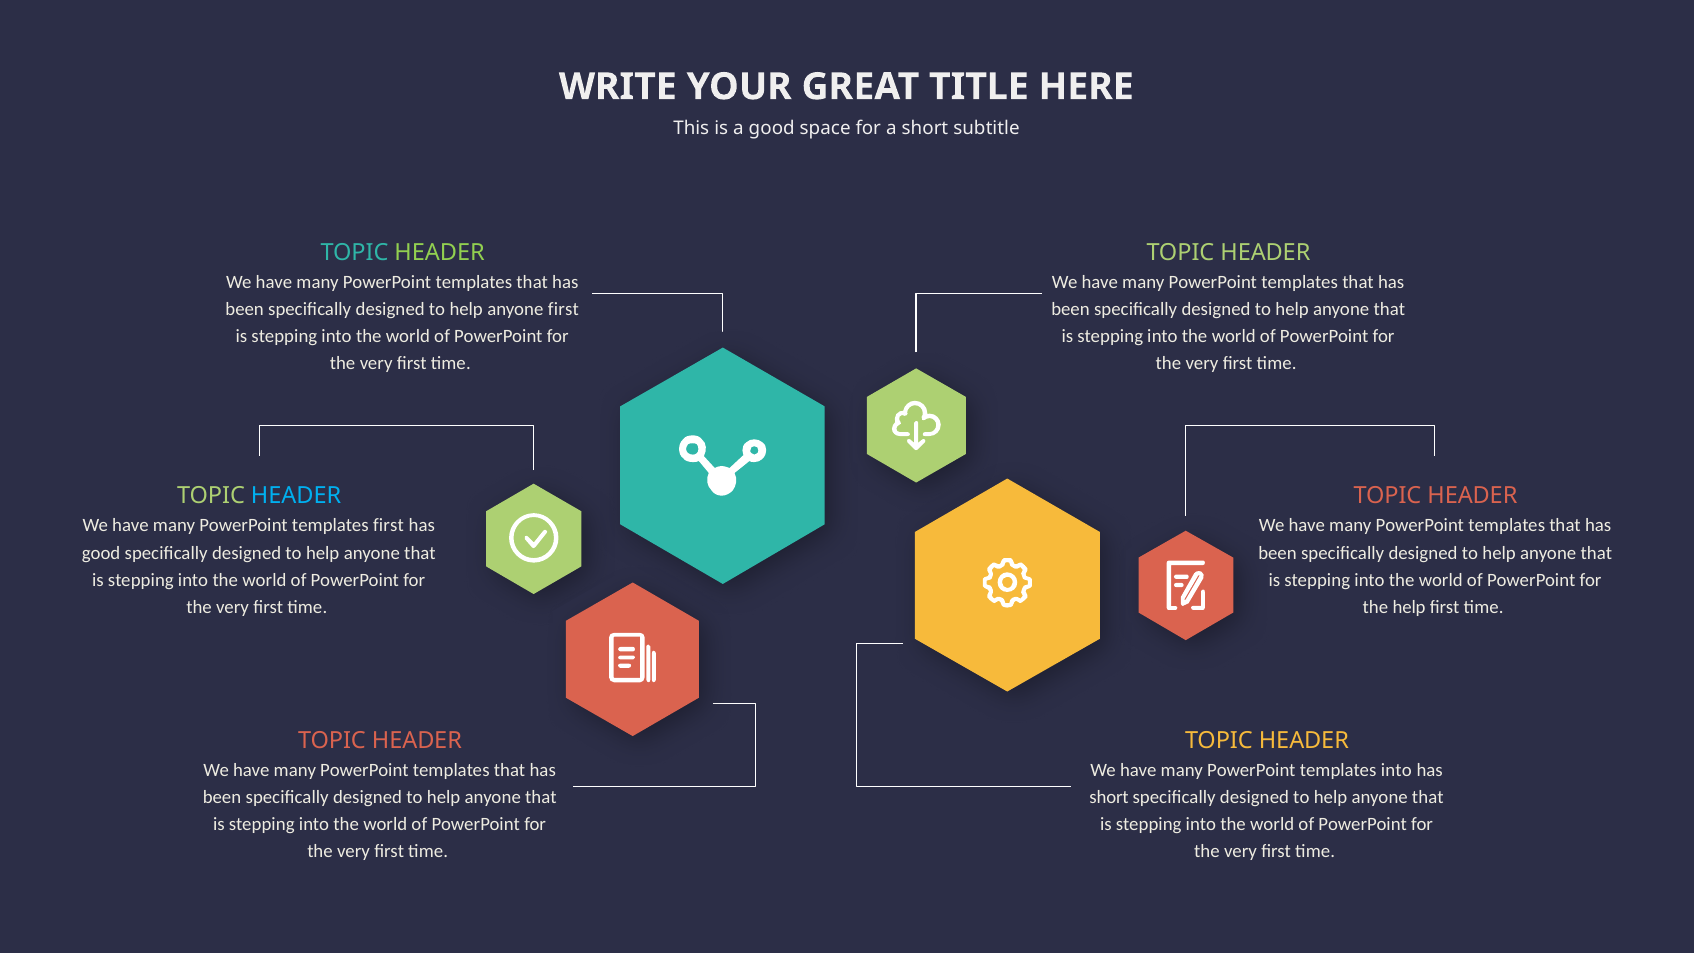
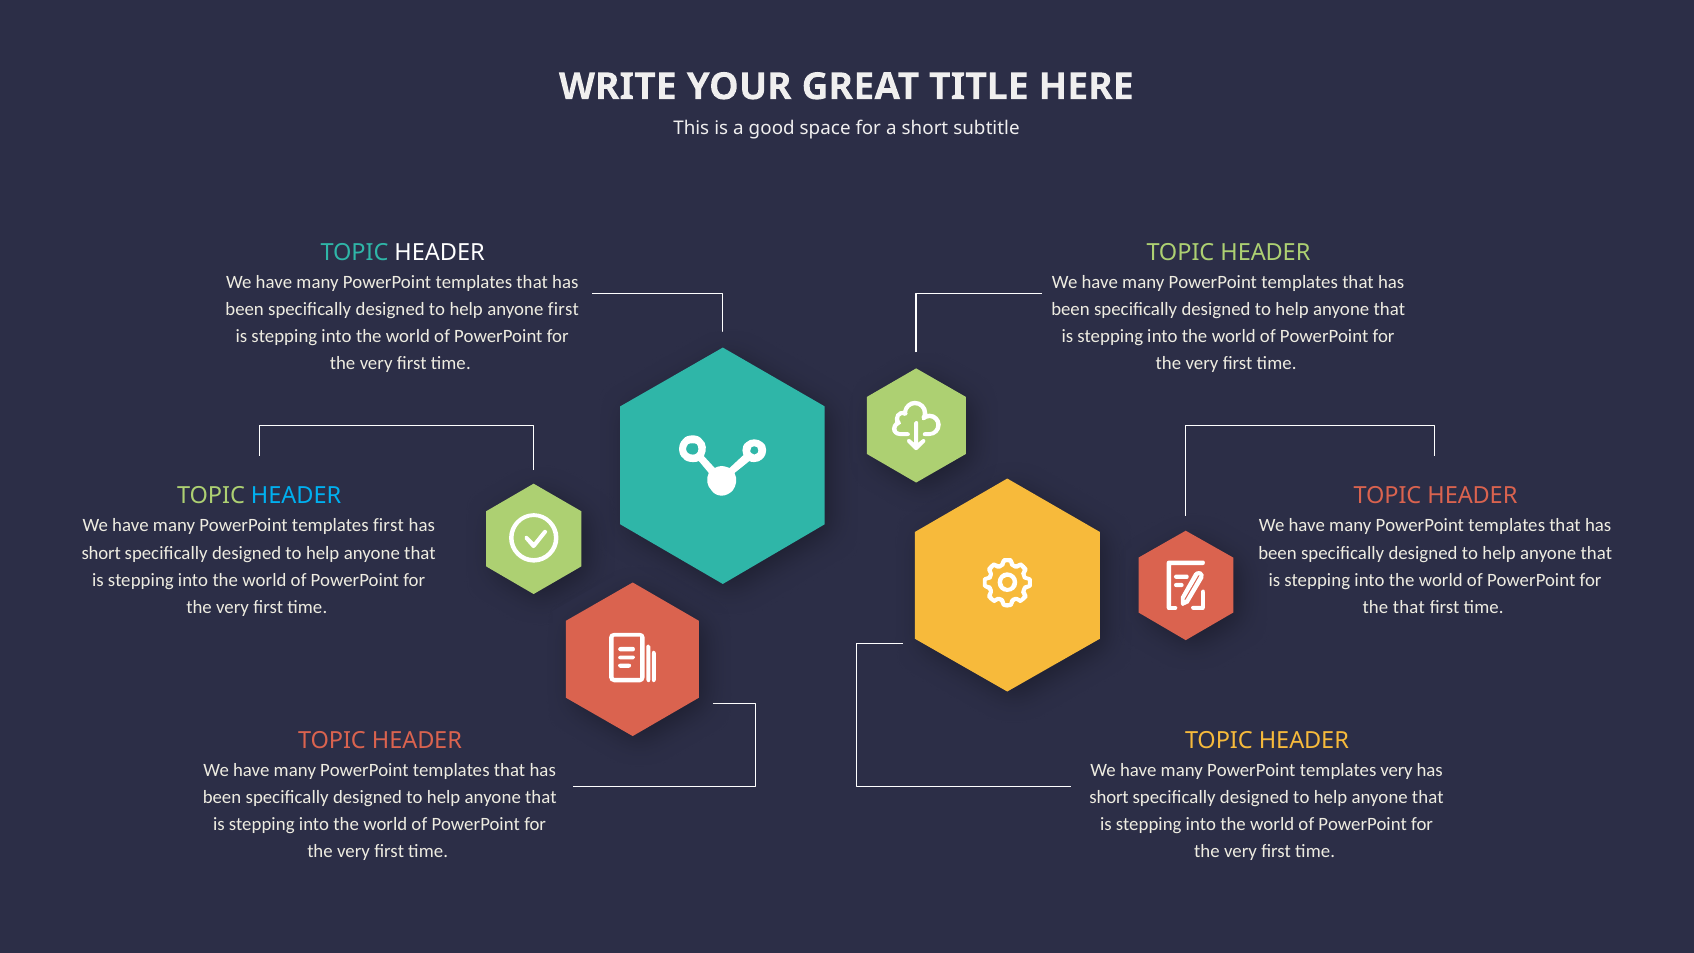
HEADER at (440, 252) colour: light green -> white
good at (101, 553): good -> short
the help: help -> that
templates into: into -> very
